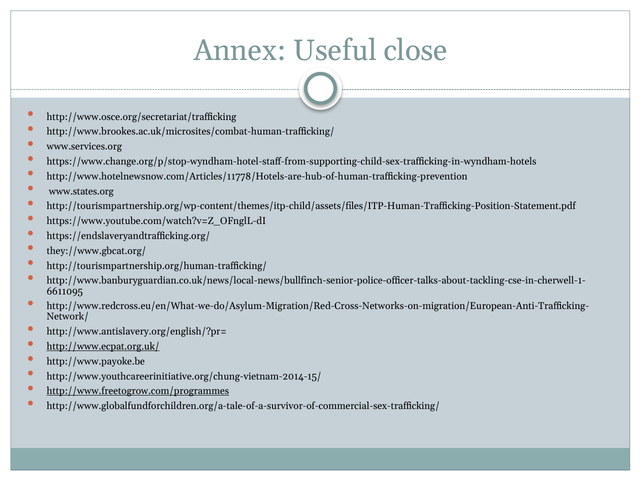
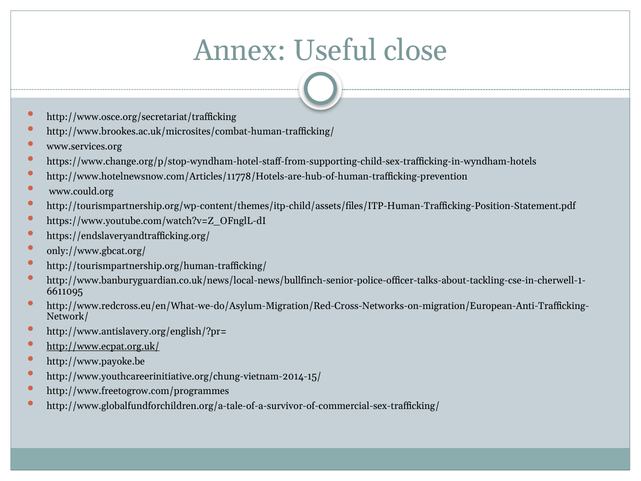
www.states.org: www.states.org -> www.could.org
they://www.gbcat.org/: they://www.gbcat.org/ -> only://www.gbcat.org/
http://www.freetogrow.com/programmes underline: present -> none
